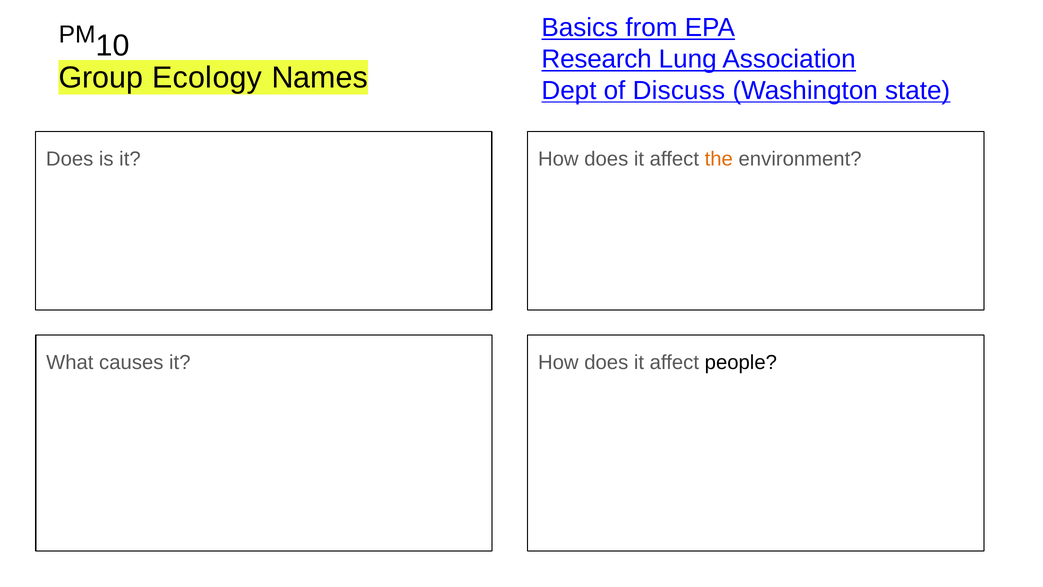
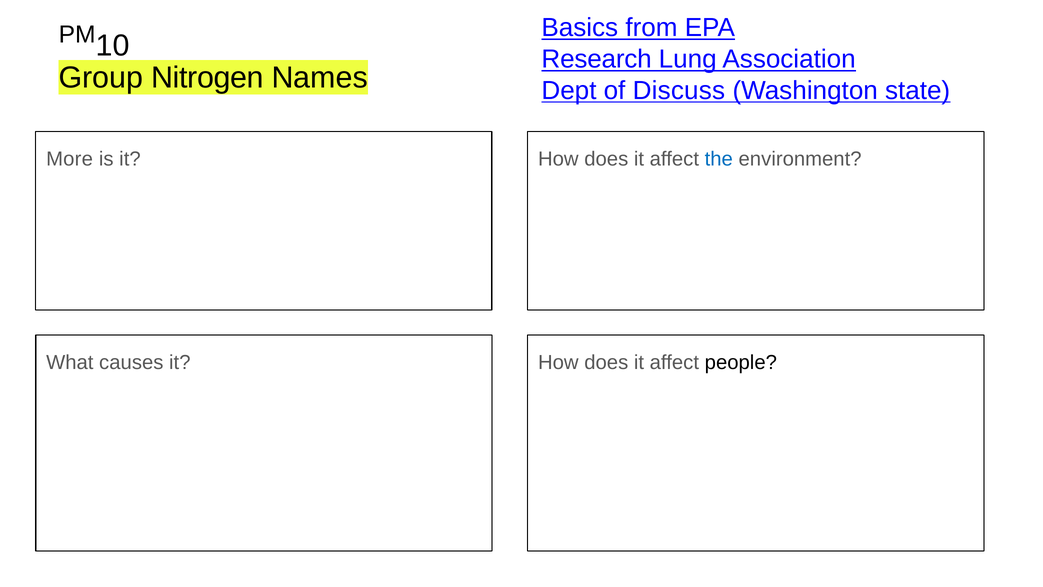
Ecology: Ecology -> Nitrogen
Does at (70, 159): Does -> More
the colour: orange -> blue
